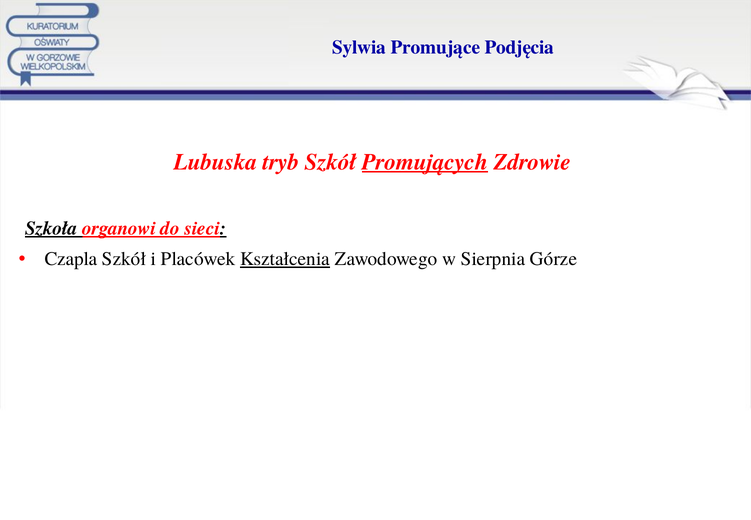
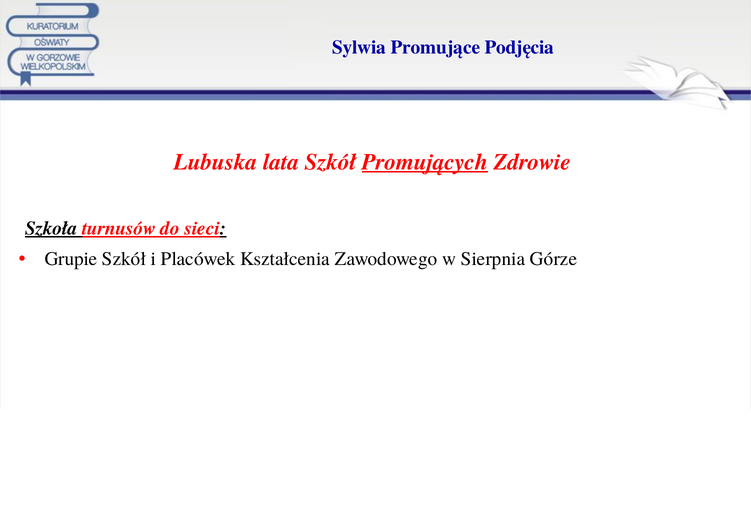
tryb: tryb -> lata
organowi: organowi -> turnusów
Czapla: Czapla -> Grupie
Kształcenia underline: present -> none
